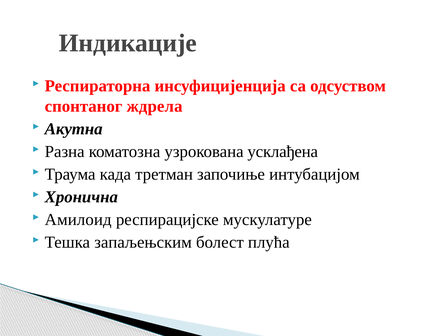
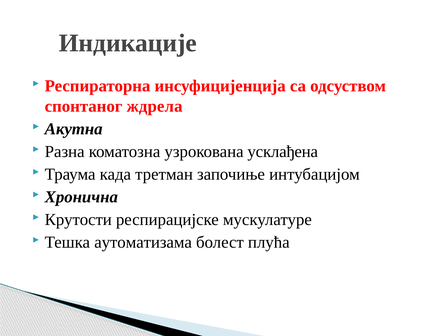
Амилоид: Амилоид -> Крутости
запаљењским: запаљењским -> аутоматизама
